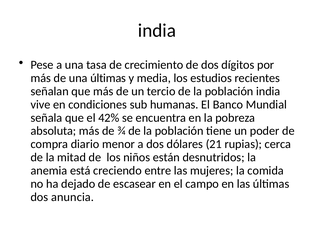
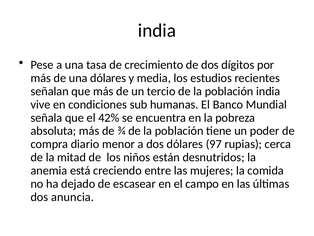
una últimas: últimas -> dólares
21: 21 -> 97
